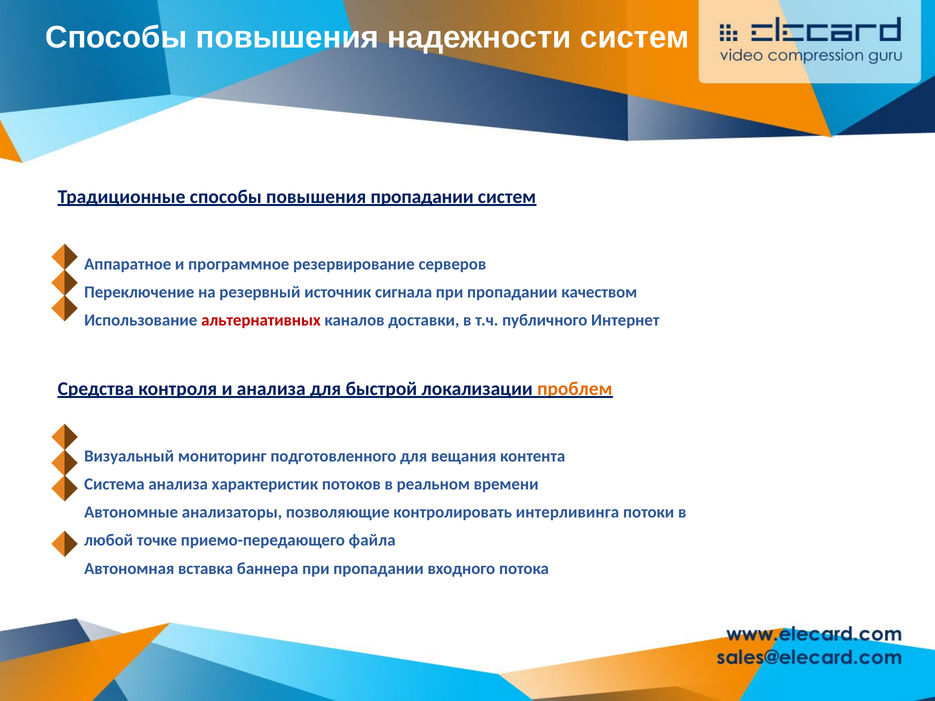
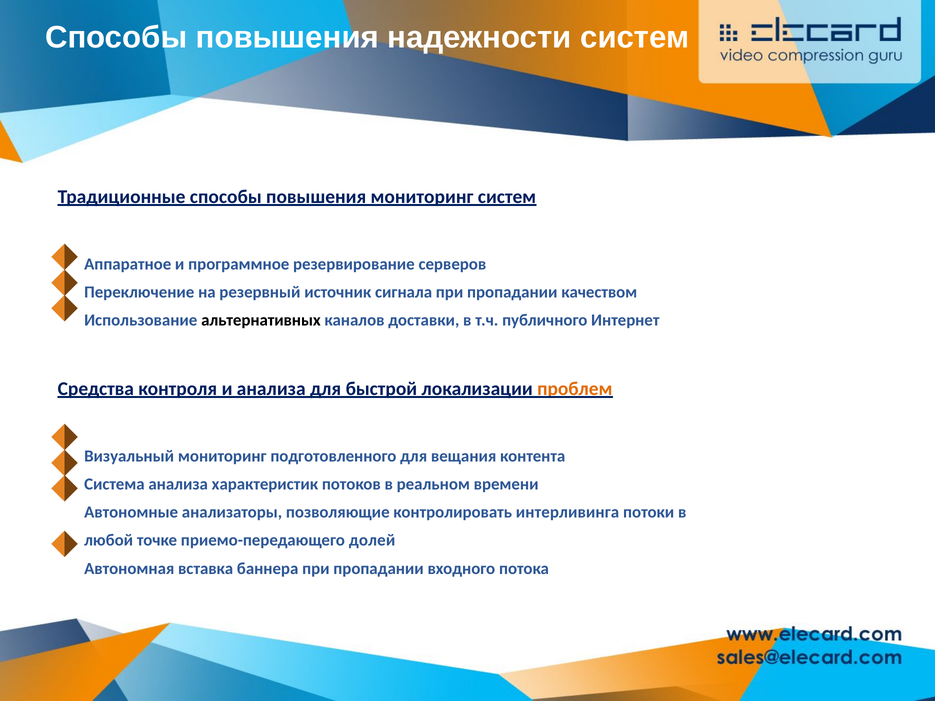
повышения пропадании: пропадании -> мониторинг
альтернативных colour: red -> black
файла: файла -> долей
